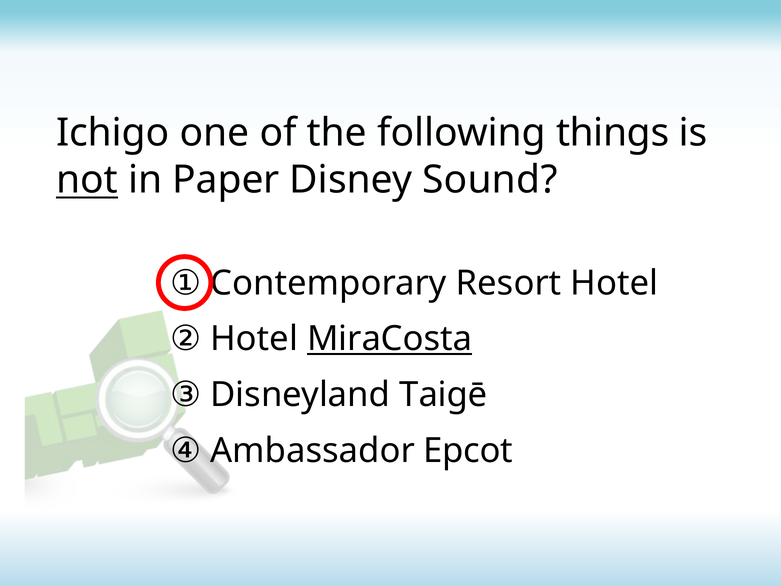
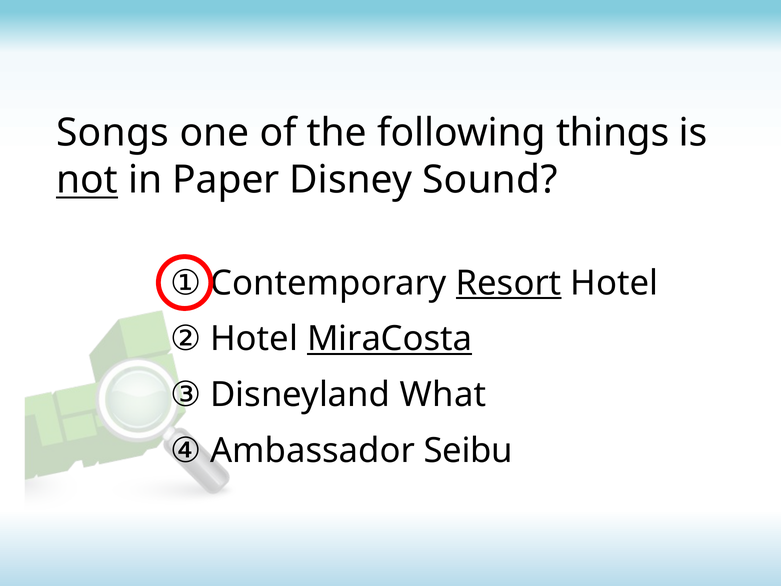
Ichigo: Ichigo -> Songs
Resort underline: none -> present
Taigē: Taigē -> What
Epcot: Epcot -> Seibu
